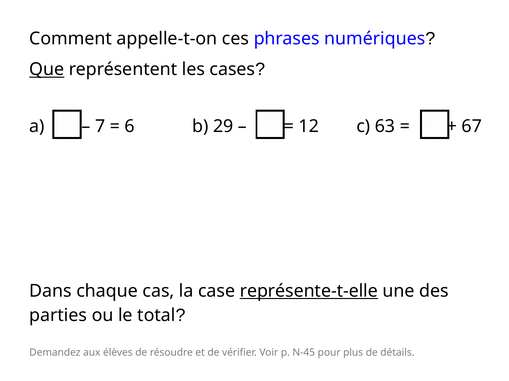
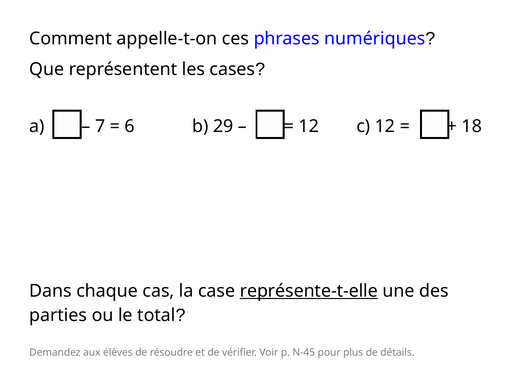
Que underline: present -> none
c 63: 63 -> 12
67: 67 -> 18
